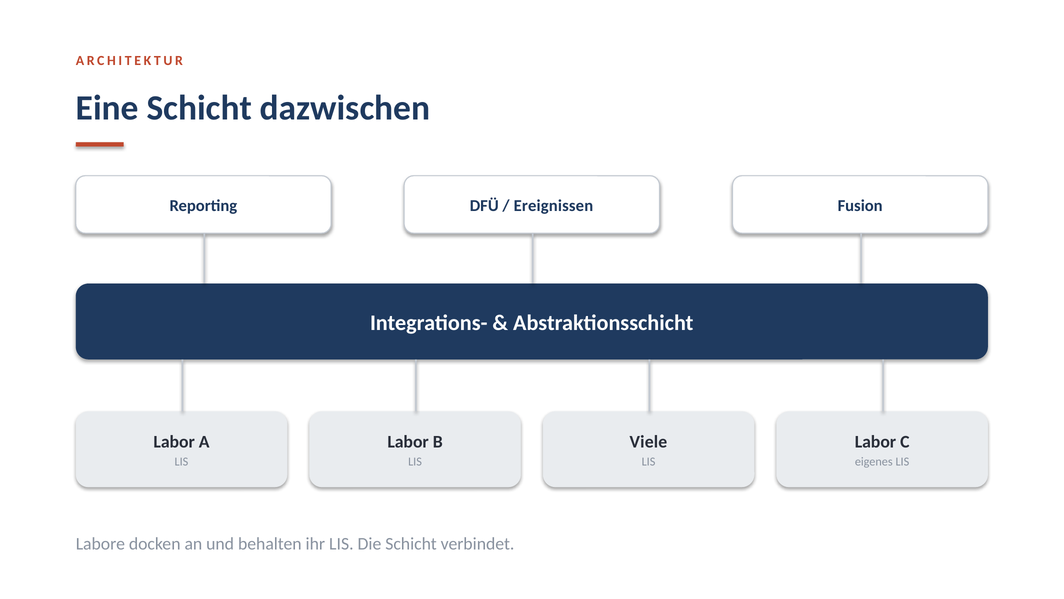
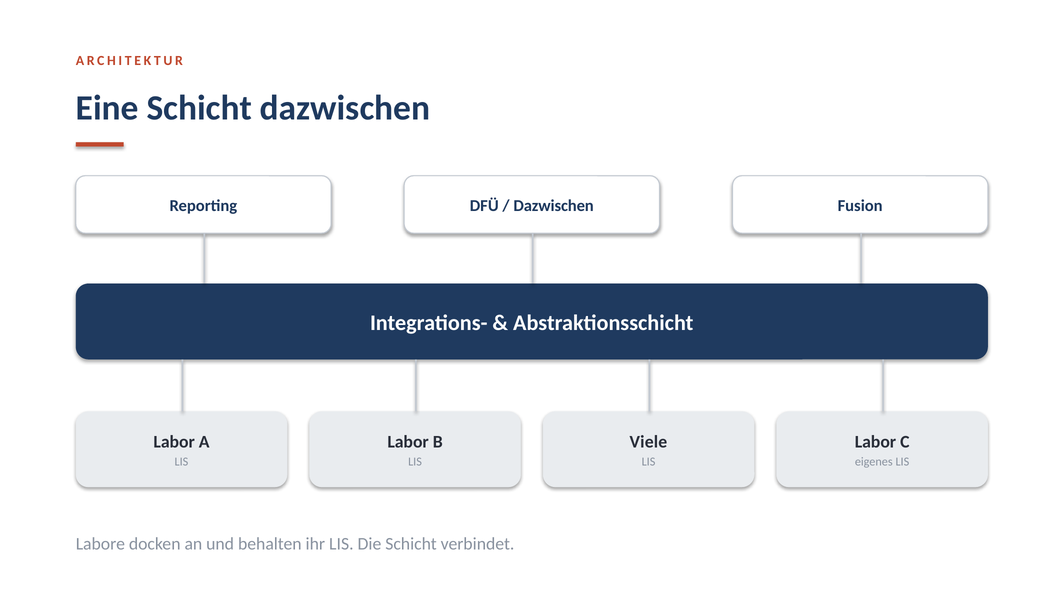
Ereignissen at (553, 205): Ereignissen -> Dazwischen
